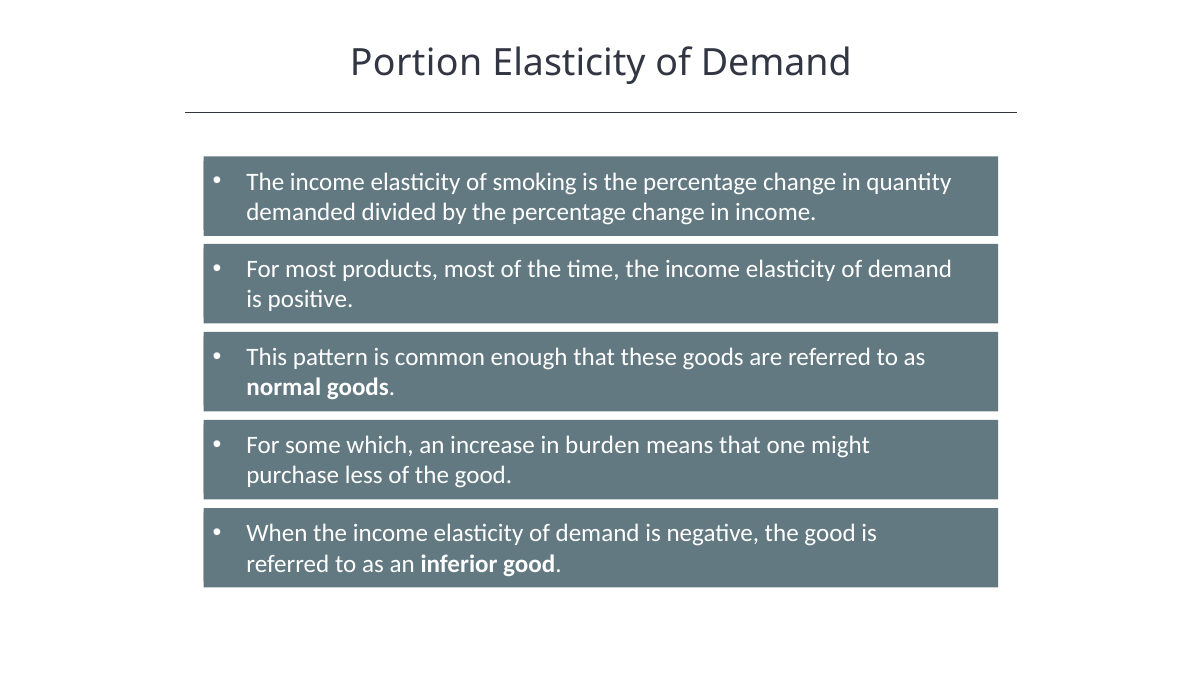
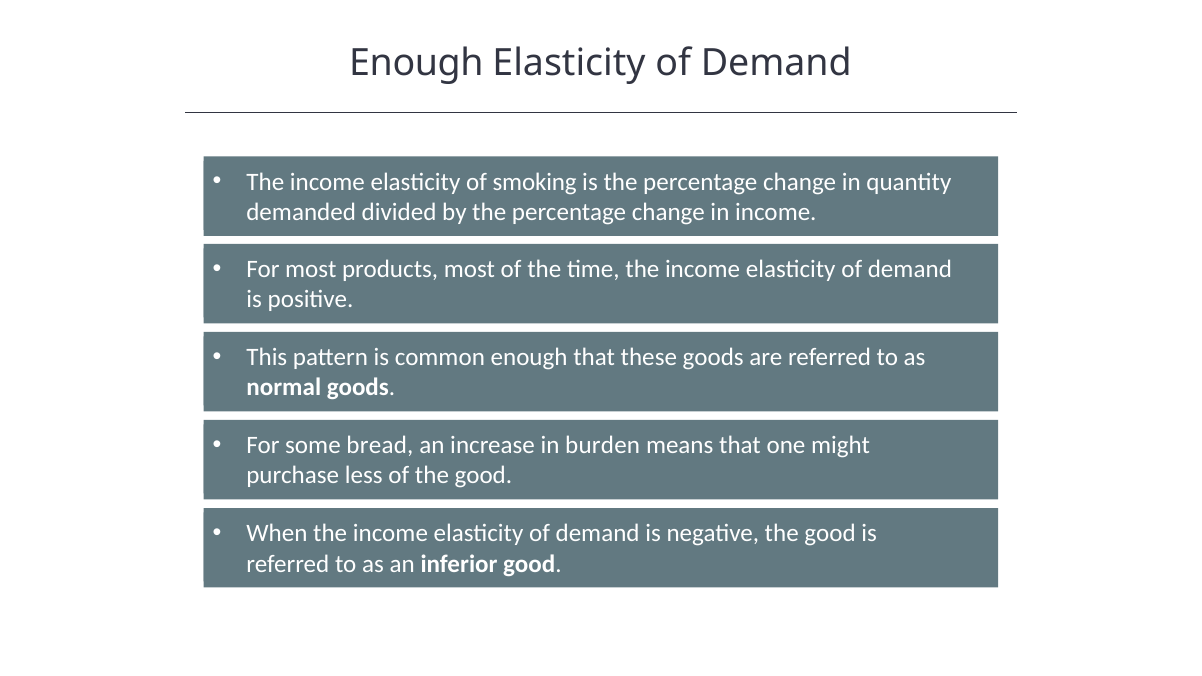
Portion at (416, 63): Portion -> Enough
which: which -> bread
